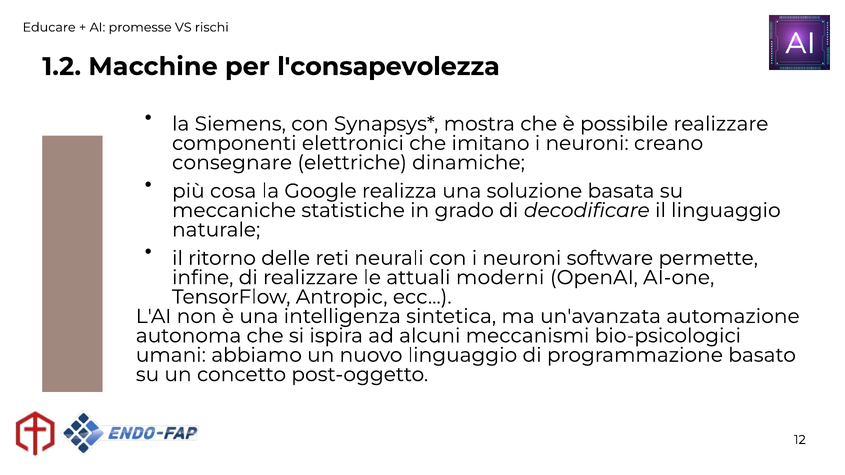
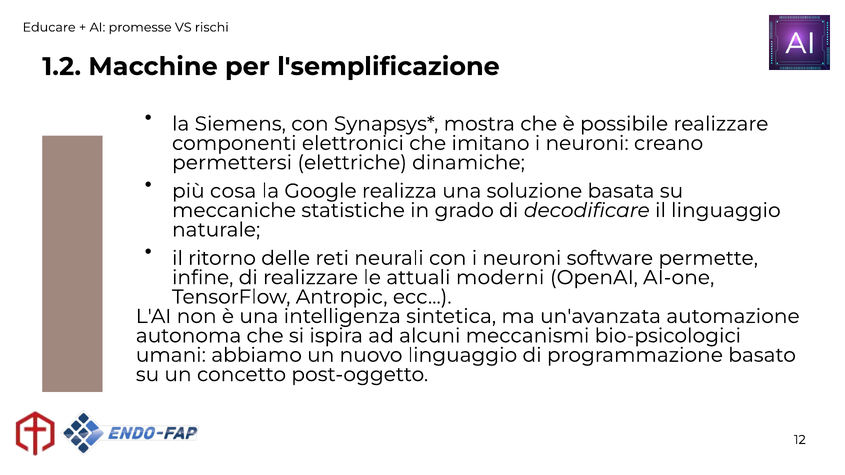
l'consapevolezza: l'consapevolezza -> l'semplificazione
consegnare: consegnare -> permettersi
